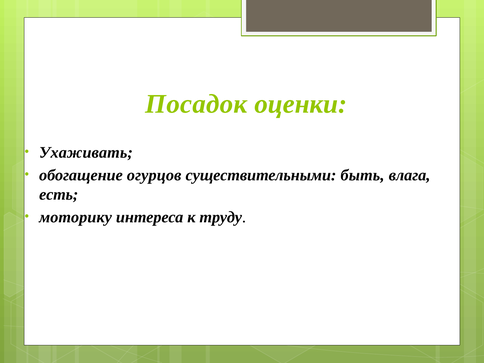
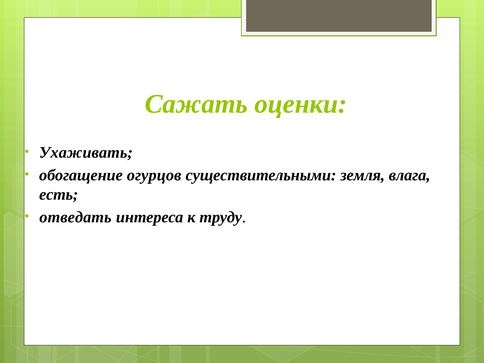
Посадок: Посадок -> Сажать
быть: быть -> земля
моторику: моторику -> отведать
